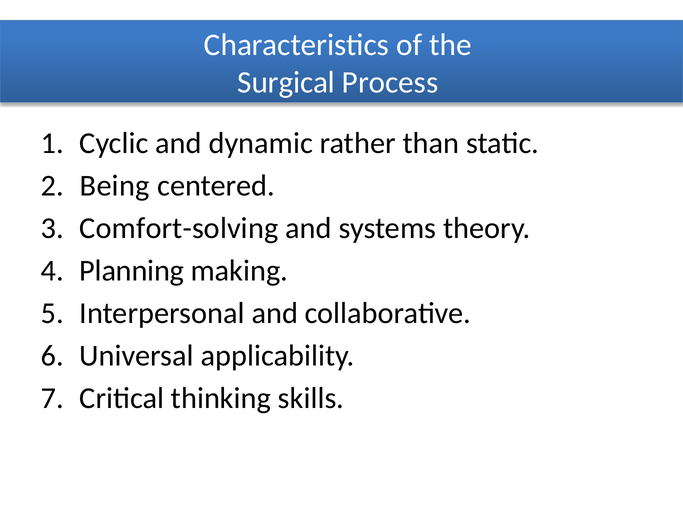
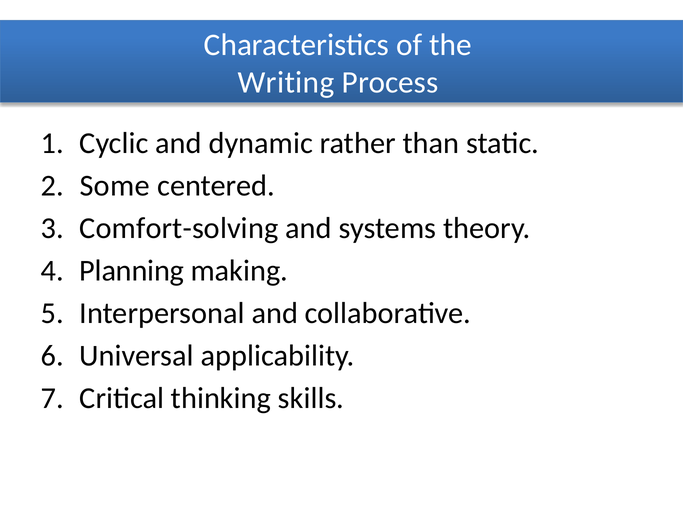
Surgical: Surgical -> Writing
Being: Being -> Some
